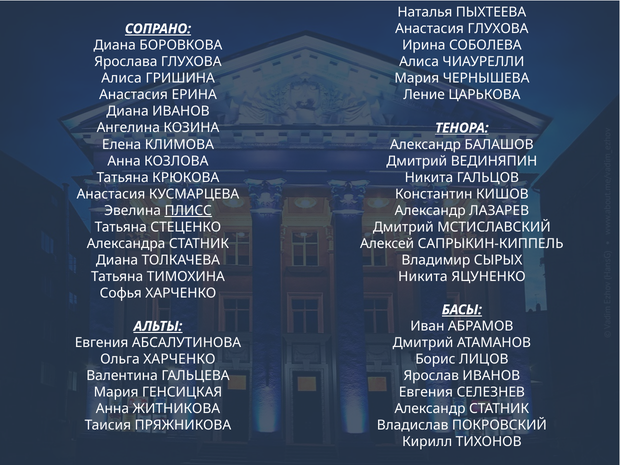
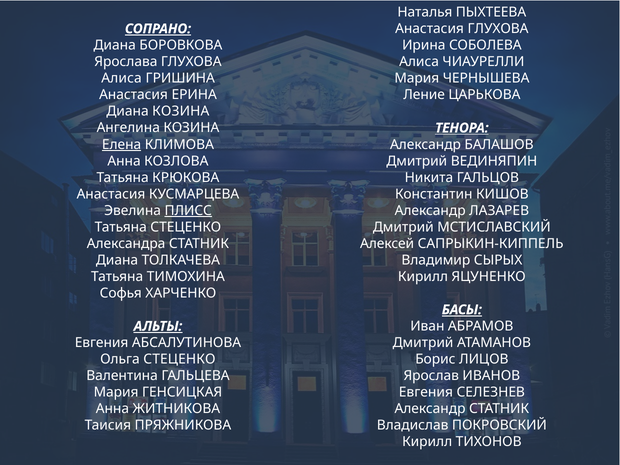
Диана ИВАНОВ: ИВАНОВ -> КОЗИНА
Елена underline: none -> present
Никита at (423, 277): Никита -> Кирилл
Ольга ХАРЧЕНКО: ХАРЧЕНКО -> СТЕЦЕНКО
